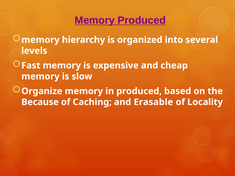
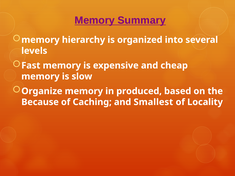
Memory Produced: Produced -> Summary
Erasable: Erasable -> Smallest
